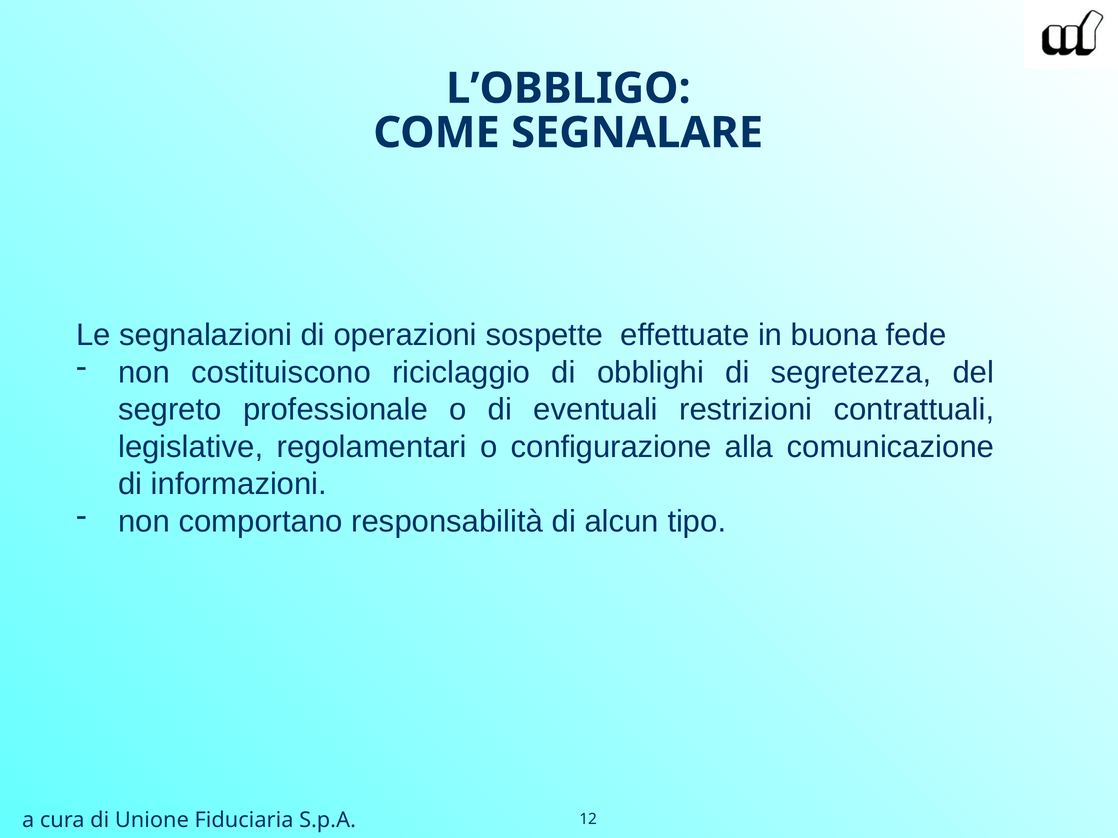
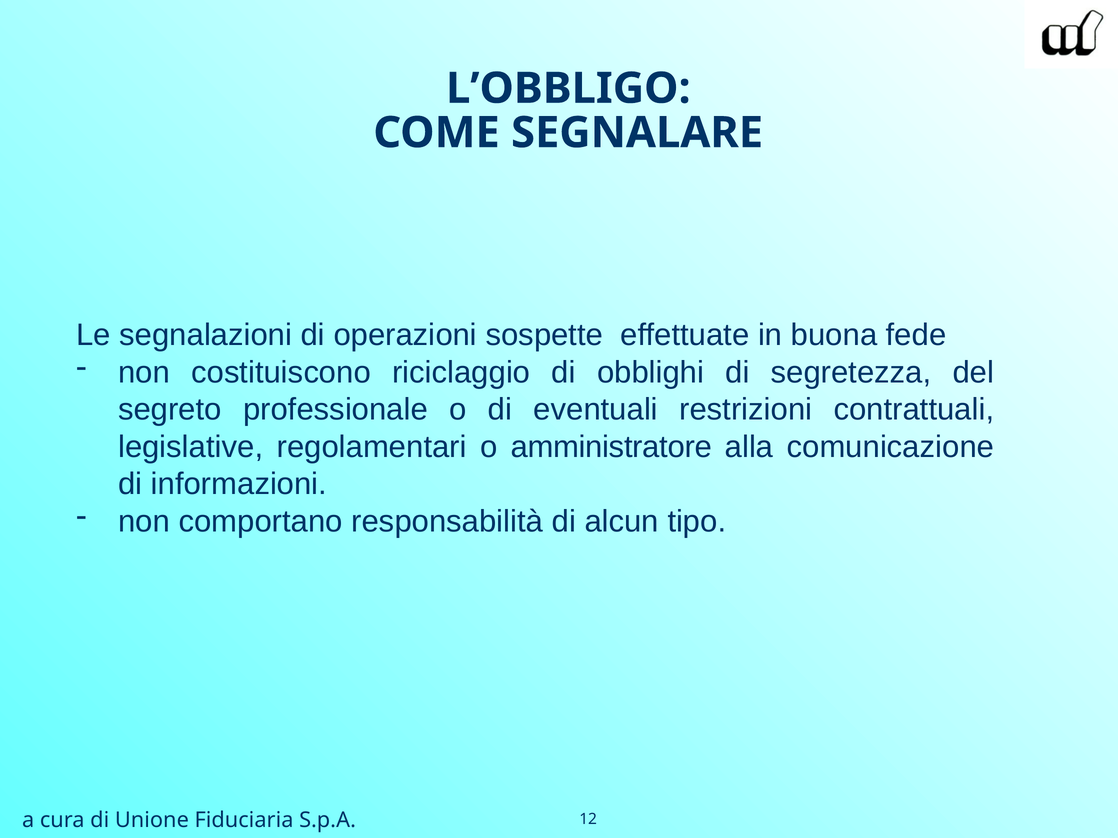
configurazione: configurazione -> amministratore
